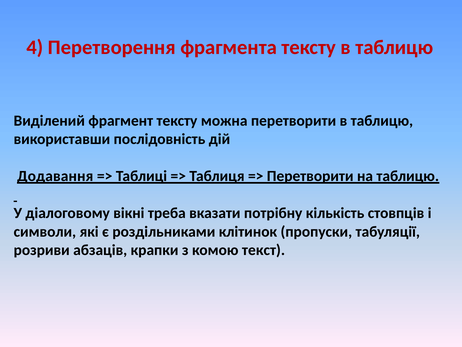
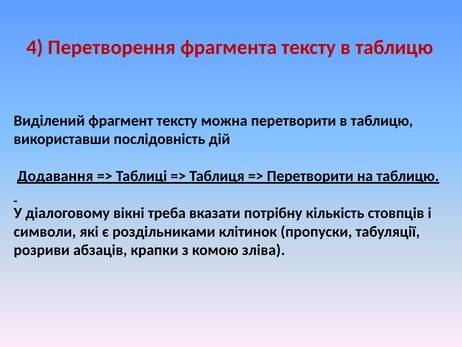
текст: текст -> зліва
